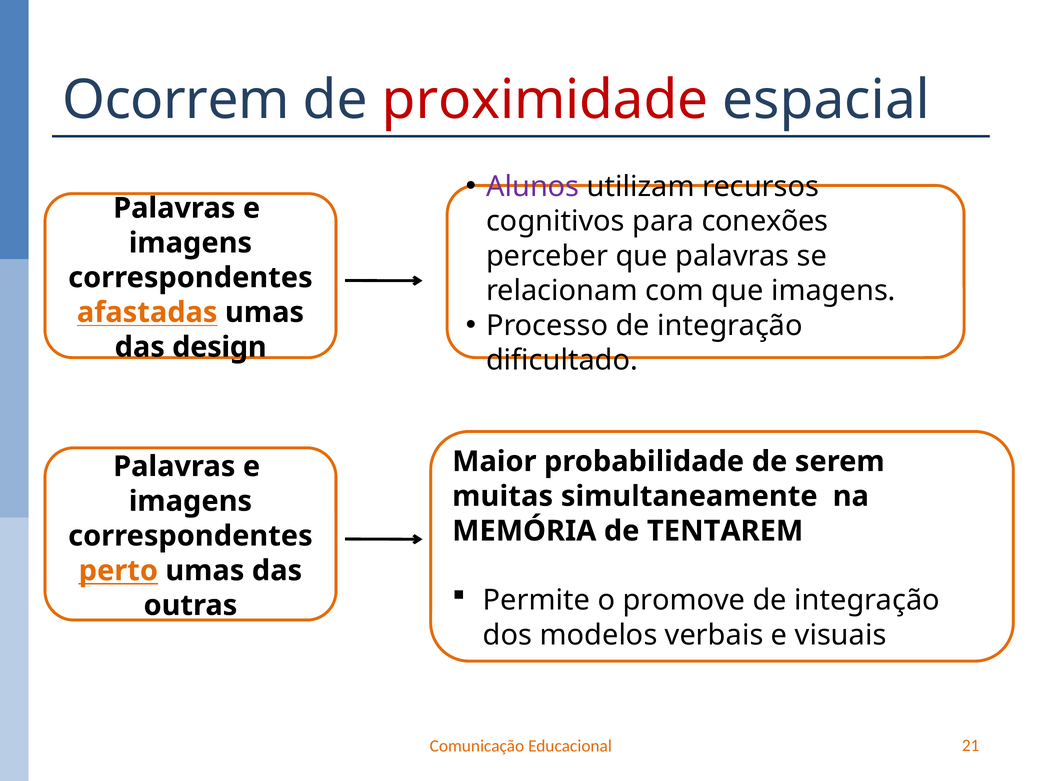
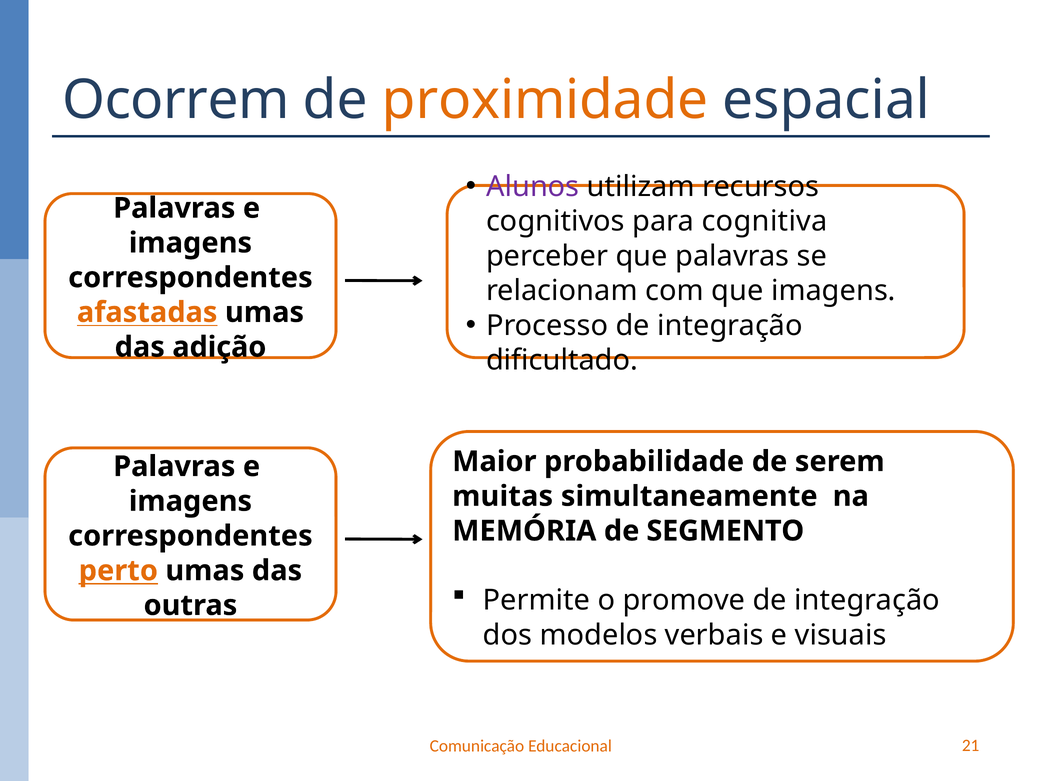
proximidade colour: red -> orange
conexões: conexões -> cognitiva
design: design -> adição
TENTAREM: TENTAREM -> SEGMENTO
